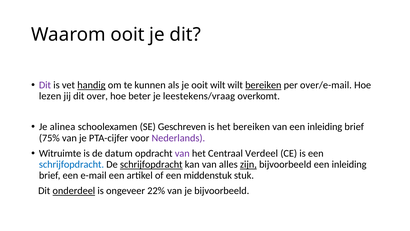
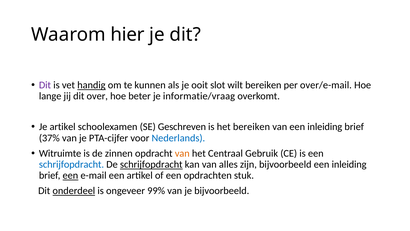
Waarom ooit: ooit -> hier
ooit wilt: wilt -> slot
bereiken at (263, 85) underline: present -> none
lezen: lezen -> lange
leestekens/vraag: leestekens/vraag -> informatie/vraag
Je alinea: alinea -> artikel
75%: 75% -> 37%
Nederlands colour: purple -> blue
datum: datum -> zinnen
van at (182, 153) colour: purple -> orange
Verdeel: Verdeel -> Gebruik
zijn underline: present -> none
een at (70, 175) underline: none -> present
middenstuk: middenstuk -> opdrachten
22%: 22% -> 99%
